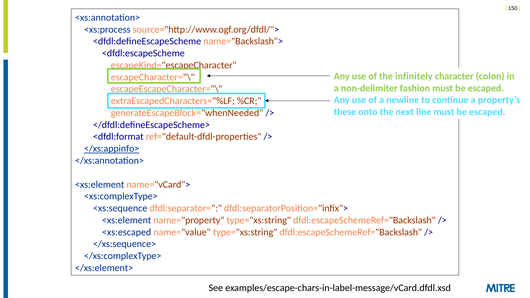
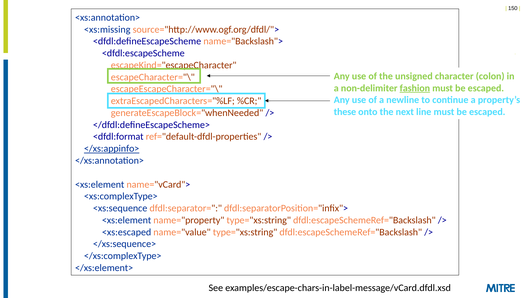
<xs:process: <xs:process -> <xs:missing
infinitely: infinitely -> unsigned
fashion underline: none -> present
